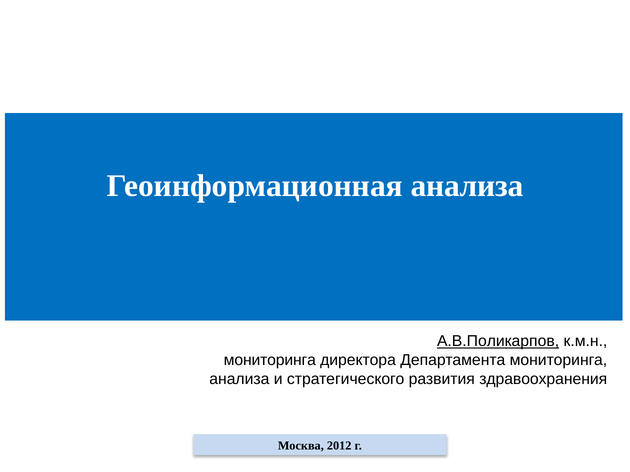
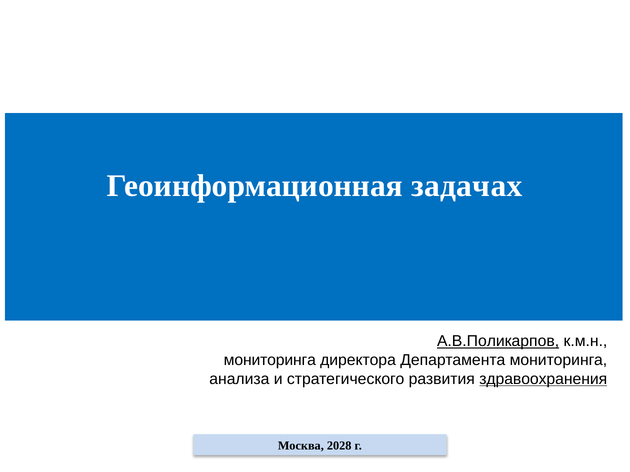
Геоинформационная анализа: анализа -> задачах
здравоохранения underline: none -> present
2012: 2012 -> 2028
